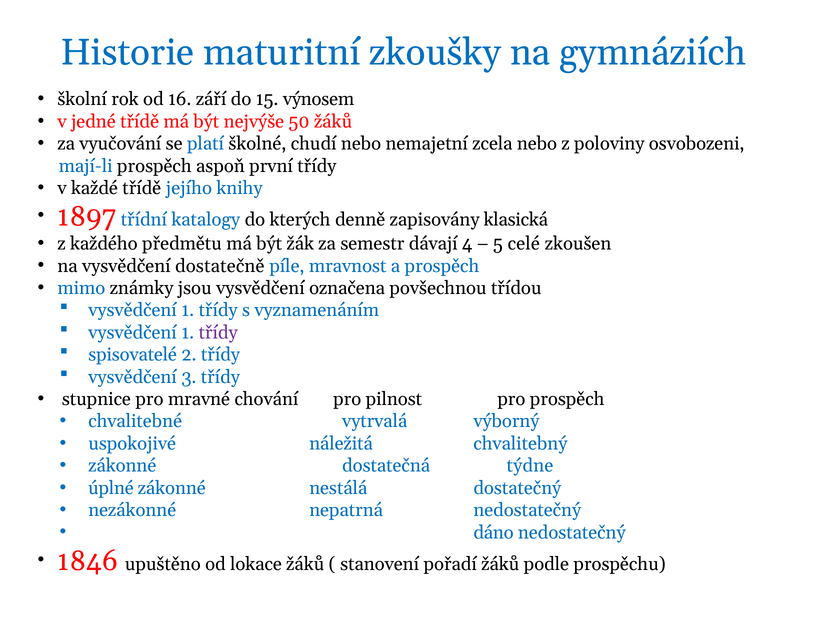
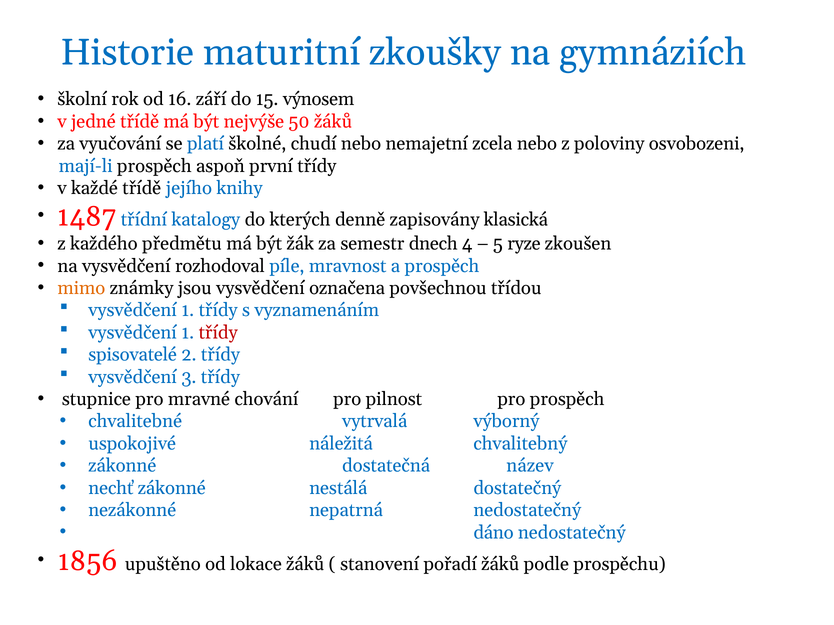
1897: 1897 -> 1487
dávají: dávají -> dnech
celé: celé -> ryze
dostatečně: dostatečně -> rozhodoval
mimo colour: blue -> orange
třídy at (218, 333) colour: purple -> red
týdne: týdne -> název
úplné: úplné -> nechť
1846: 1846 -> 1856
